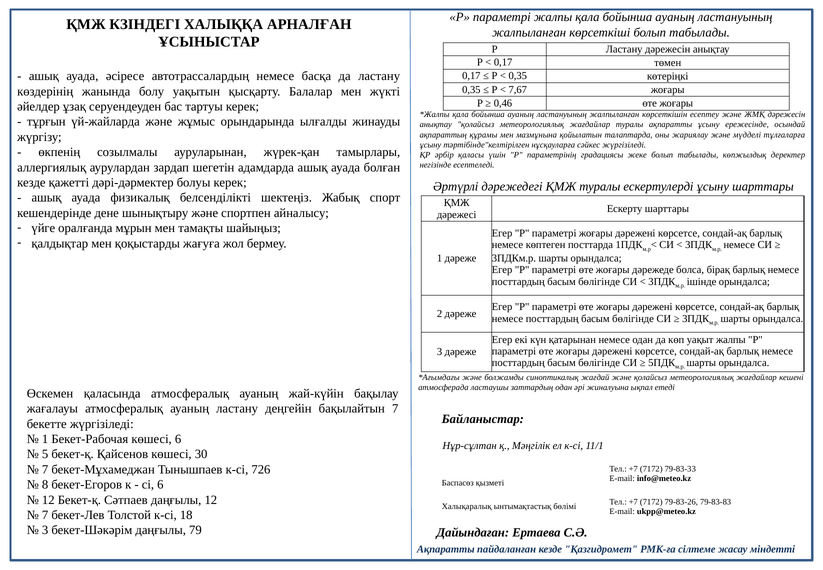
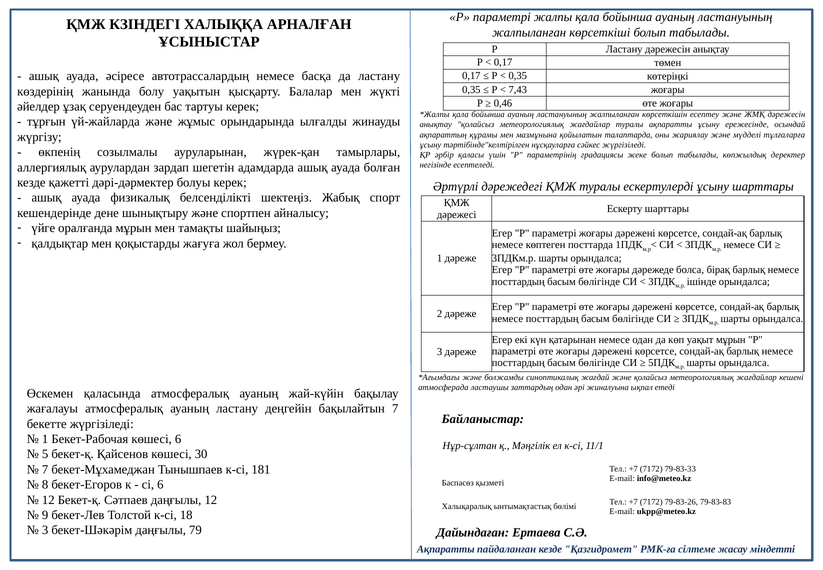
7,67: 7,67 -> 7,43
уақыт жалпы: жалпы -> мұрын
726: 726 -> 181
7 at (45, 515): 7 -> 9
